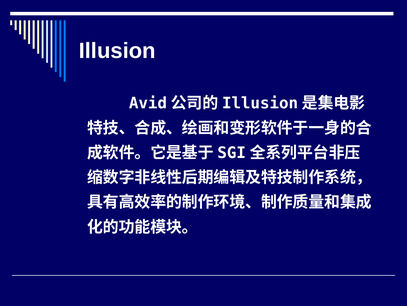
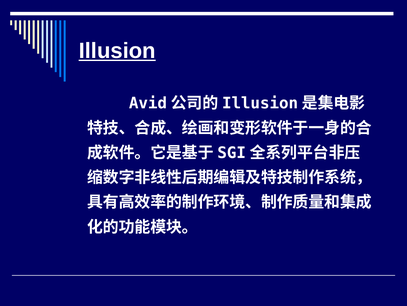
Illusion underline: none -> present
